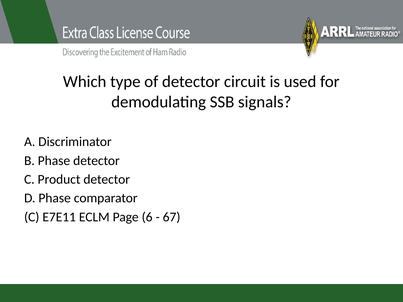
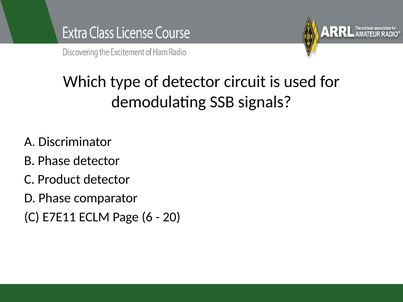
67: 67 -> 20
